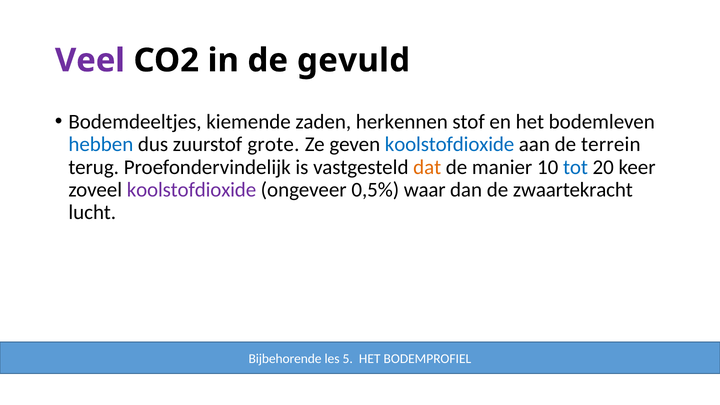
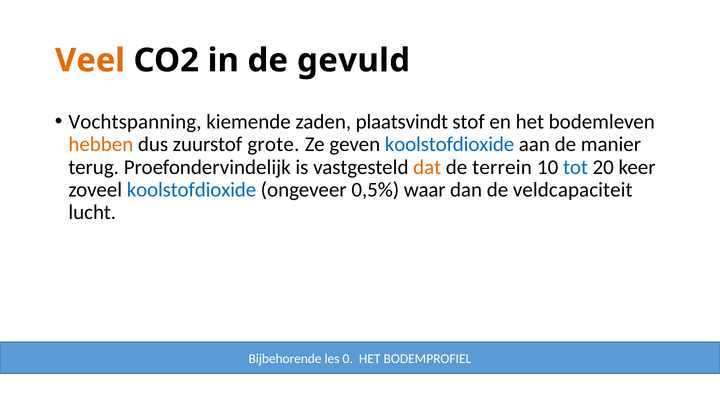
Veel colour: purple -> orange
Bodemdeeltjes: Bodemdeeltjes -> Vochtspanning
herkennen: herkennen -> plaatsvindt
hebben colour: blue -> orange
terrein: terrein -> manier
manier: manier -> terrein
koolstofdioxide at (191, 190) colour: purple -> blue
zwaartekracht: zwaartekracht -> veldcapaciteit
5: 5 -> 0
